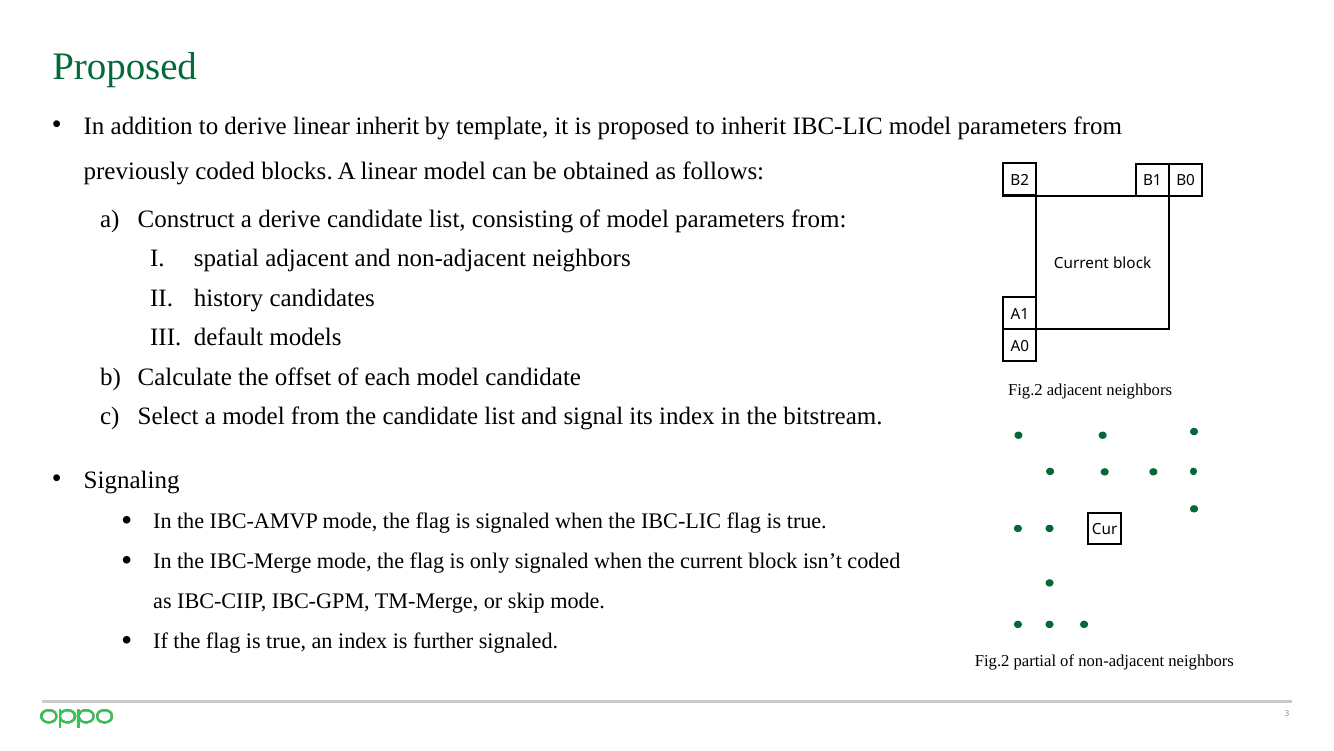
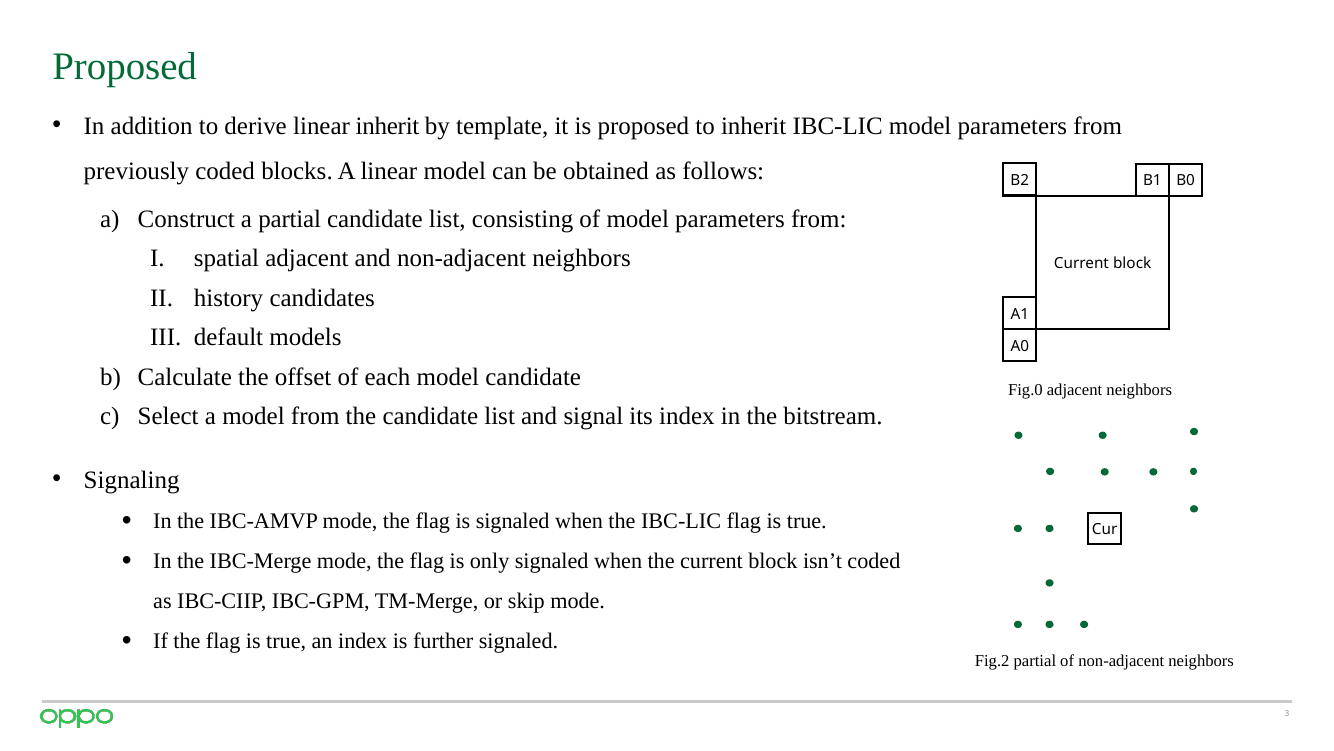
a derive: derive -> partial
Fig.2 at (1025, 390): Fig.2 -> Fig.0
